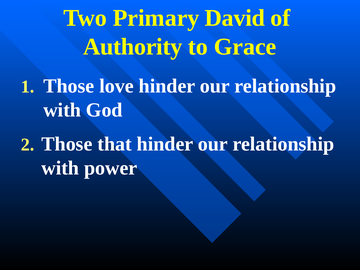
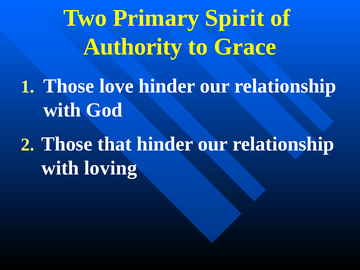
David: David -> Spirit
power: power -> loving
